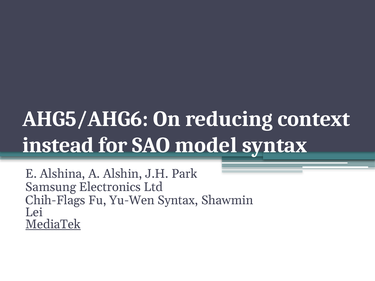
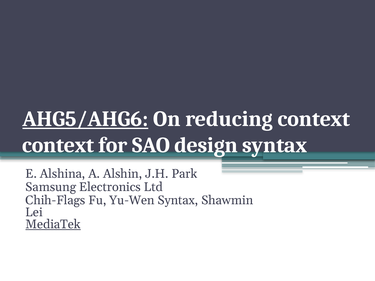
AHG5/AHG6 underline: none -> present
instead at (58, 145): instead -> context
model: model -> design
